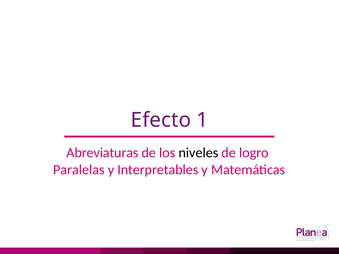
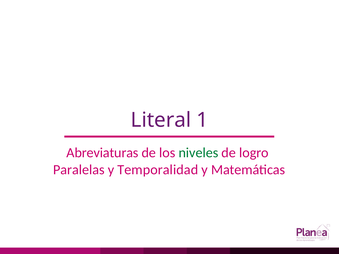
Efecto: Efecto -> Literal
niveles colour: black -> green
Interpretables: Interpretables -> Temporalidad
